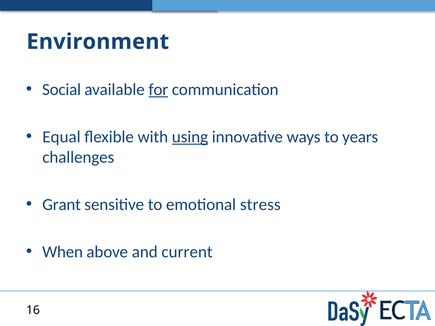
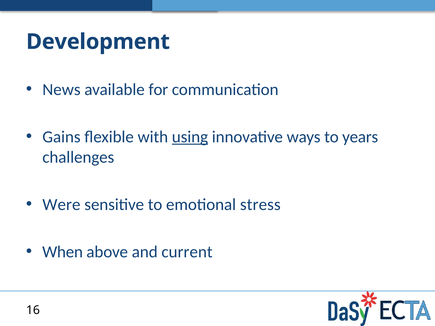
Environment: Environment -> Development
Social: Social -> News
for underline: present -> none
Equal: Equal -> Gains
Grant: Grant -> Were
